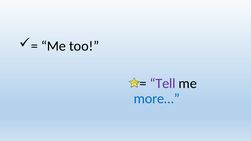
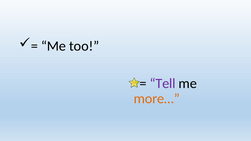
more… colour: blue -> orange
